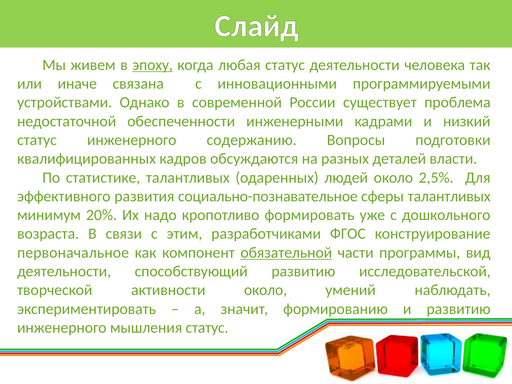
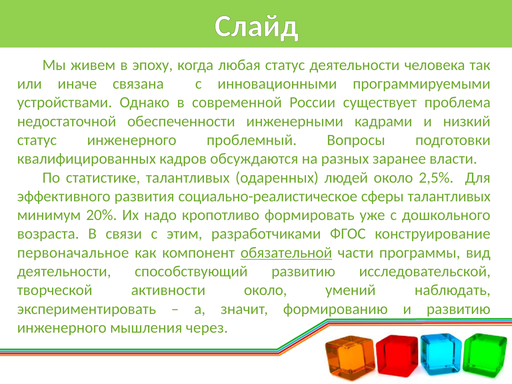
эпоху underline: present -> none
содержанию: содержанию -> проблемный
деталей: деталей -> заранее
социально-познавательное: социально-познавательное -> социально-реалистическое
мышления статус: статус -> через
